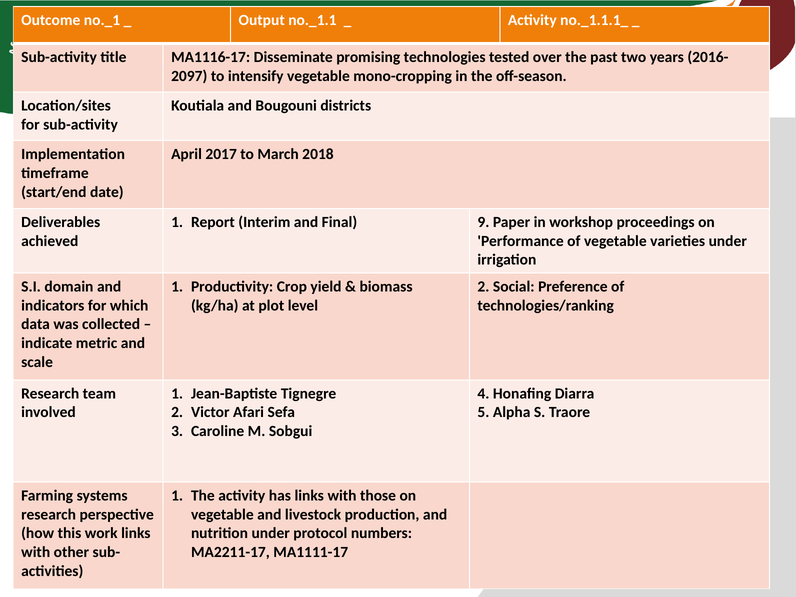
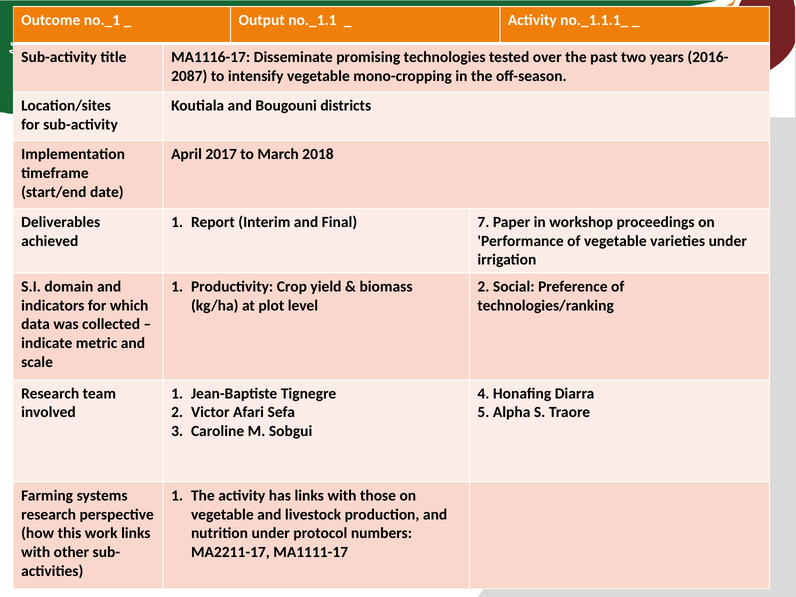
2097: 2097 -> 2087
9: 9 -> 7
